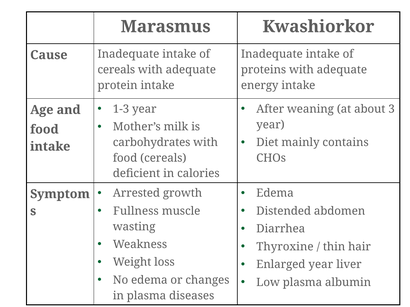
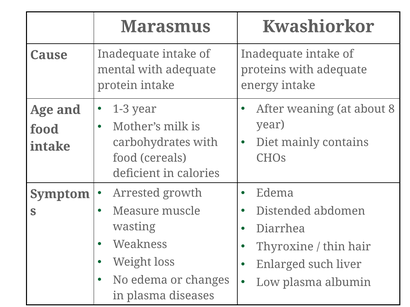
cereals at (116, 70): cereals -> mental
3: 3 -> 8
Fullness: Fullness -> Measure
Enlarged year: year -> such
